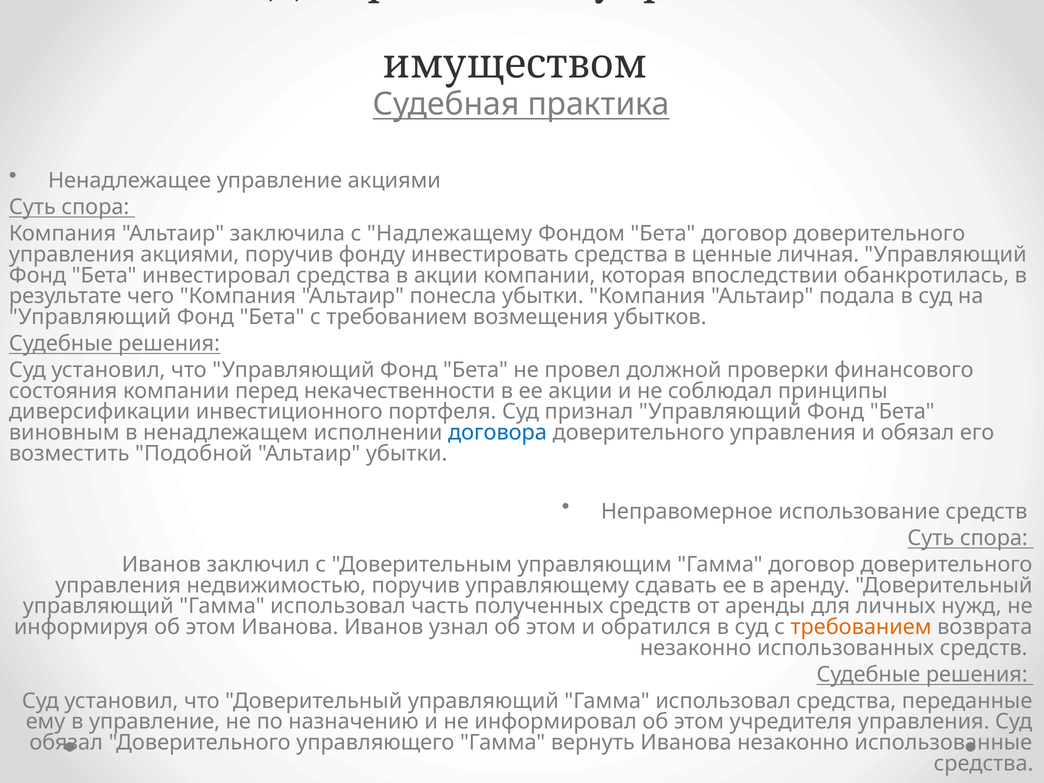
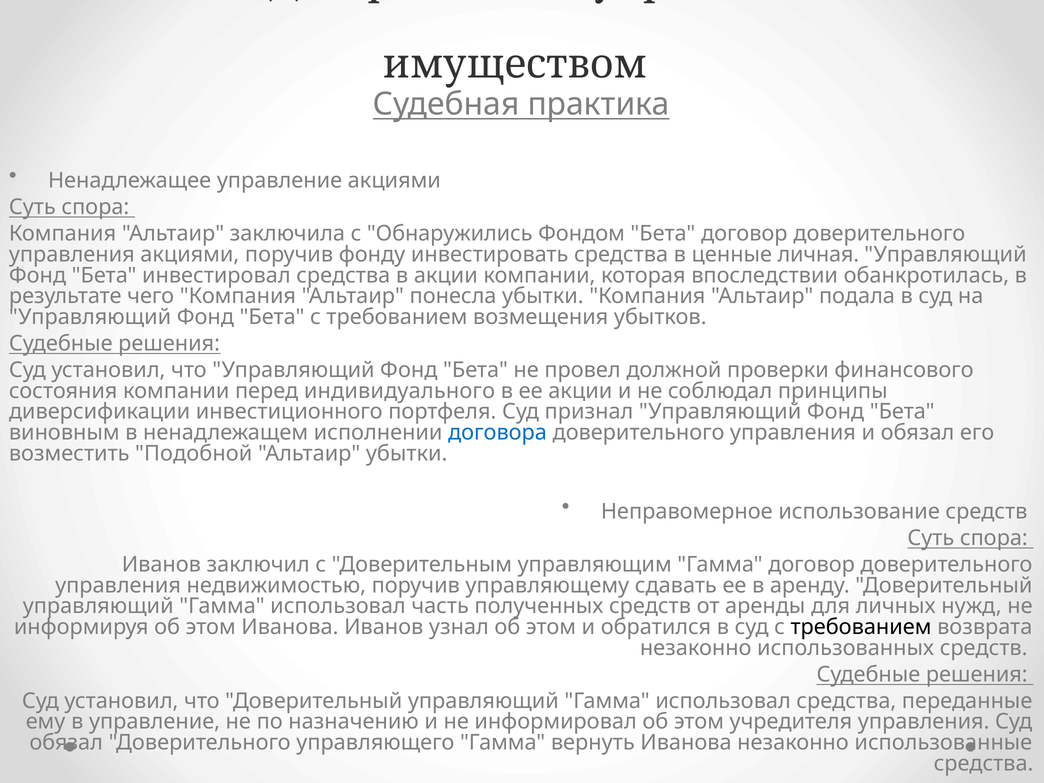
Надлежащему: Надлежащему -> Обнаружились
некачественности: некачественности -> индивидуального
требованием at (861, 627) colour: orange -> black
